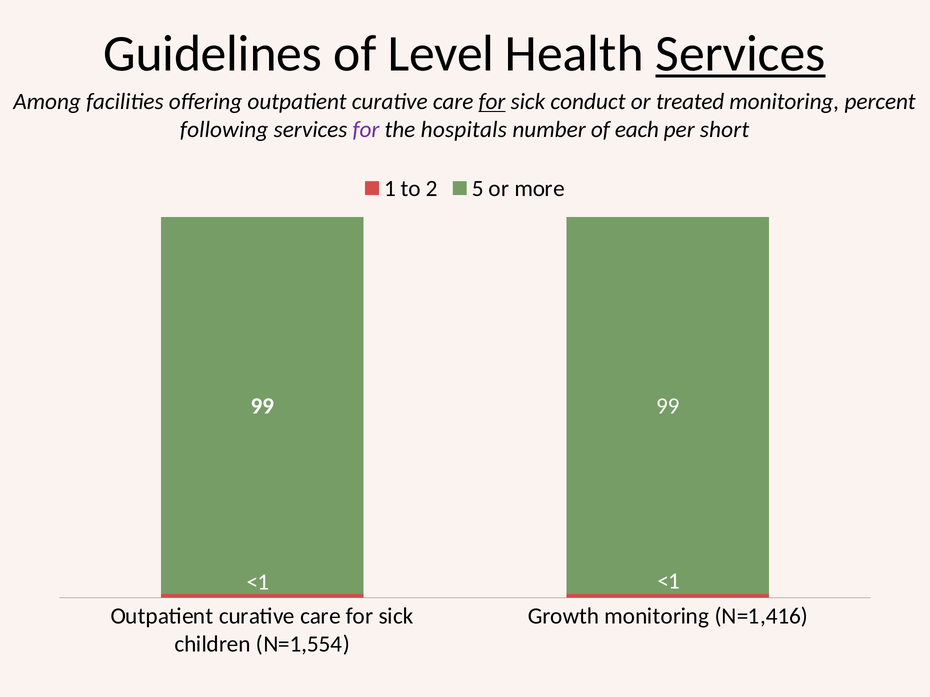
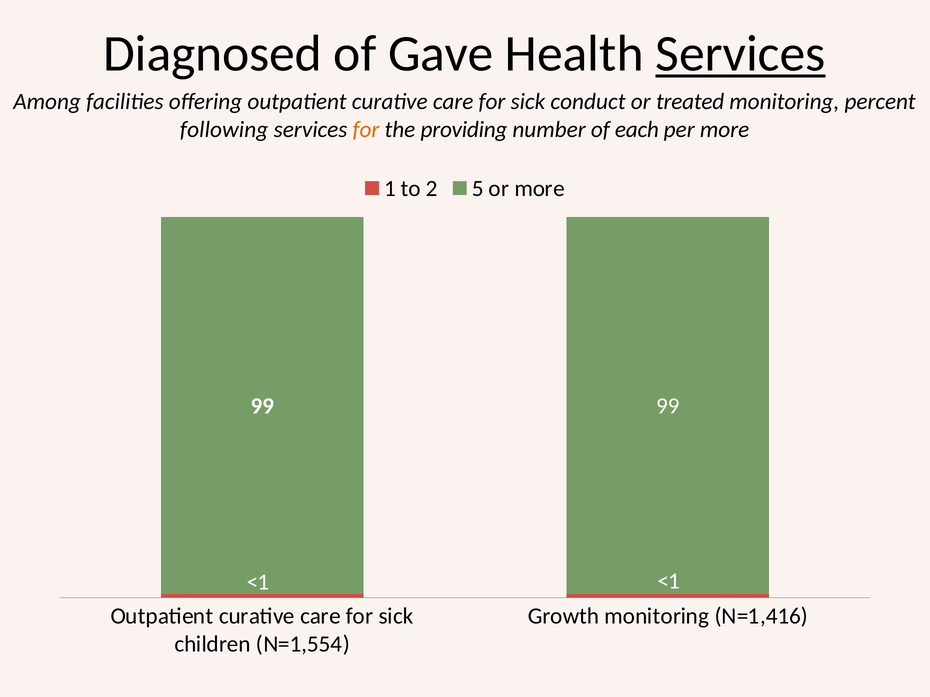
Guidelines: Guidelines -> Diagnosed
Level: Level -> Gave
for at (492, 102) underline: present -> none
for at (366, 130) colour: purple -> orange
hospitals: hospitals -> providing
per short: short -> more
